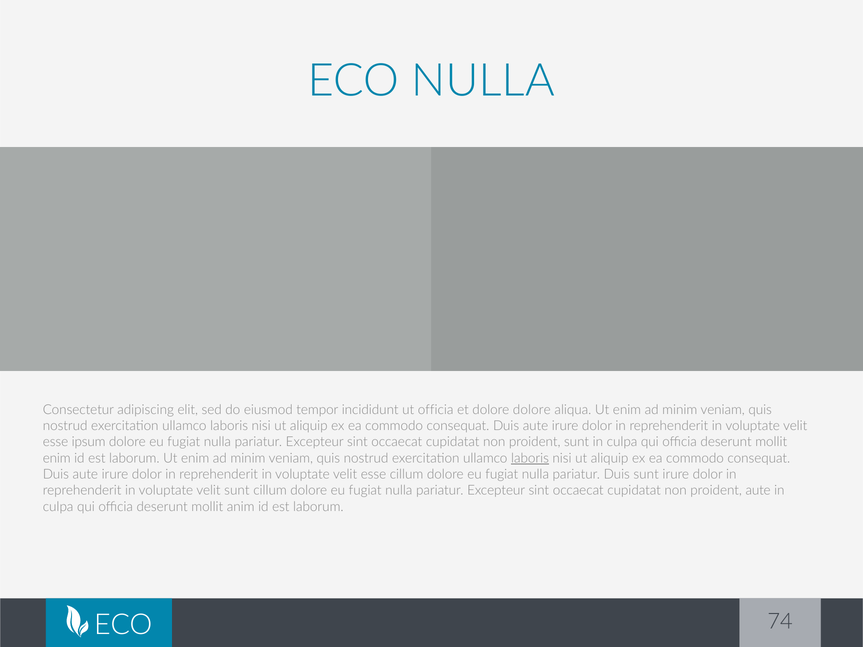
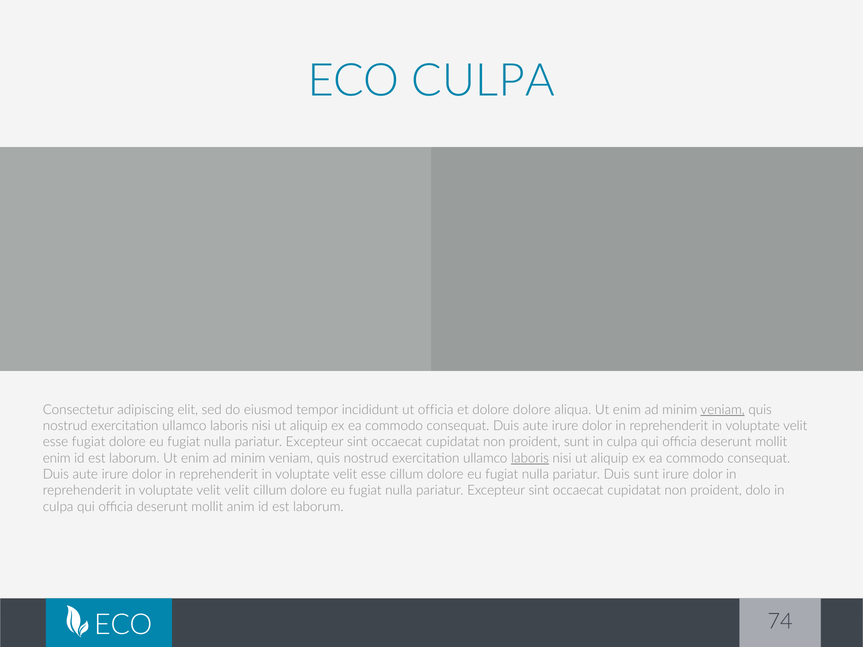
ECO NULLA: NULLA -> CULPA
veniam at (723, 410) underline: none -> present
esse ipsum: ipsum -> fugiat
velit sunt: sunt -> velit
proident aute: aute -> dolo
